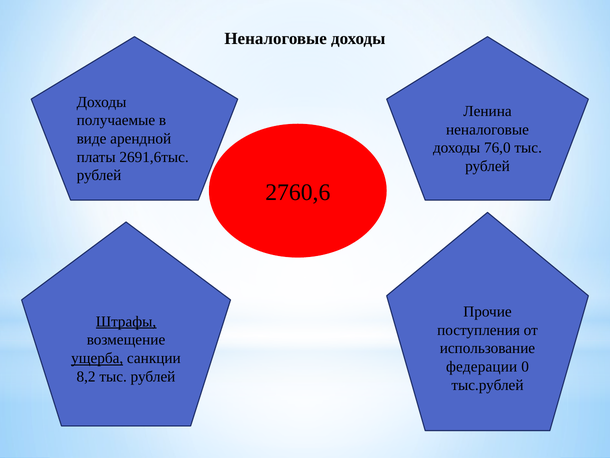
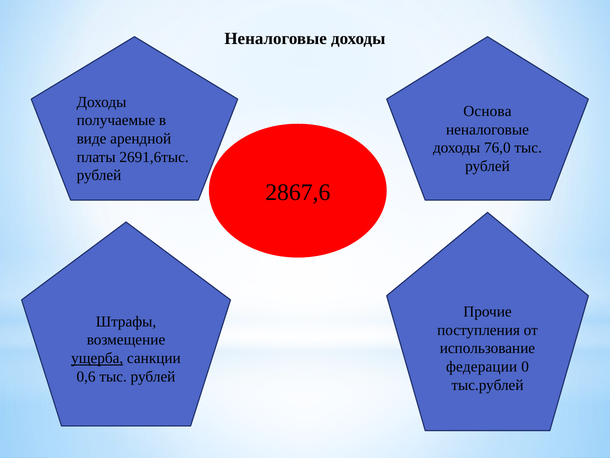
Ленина: Ленина -> Основа
2760,6: 2760,6 -> 2867,6
Штрафы underline: present -> none
8,2: 8,2 -> 0,6
